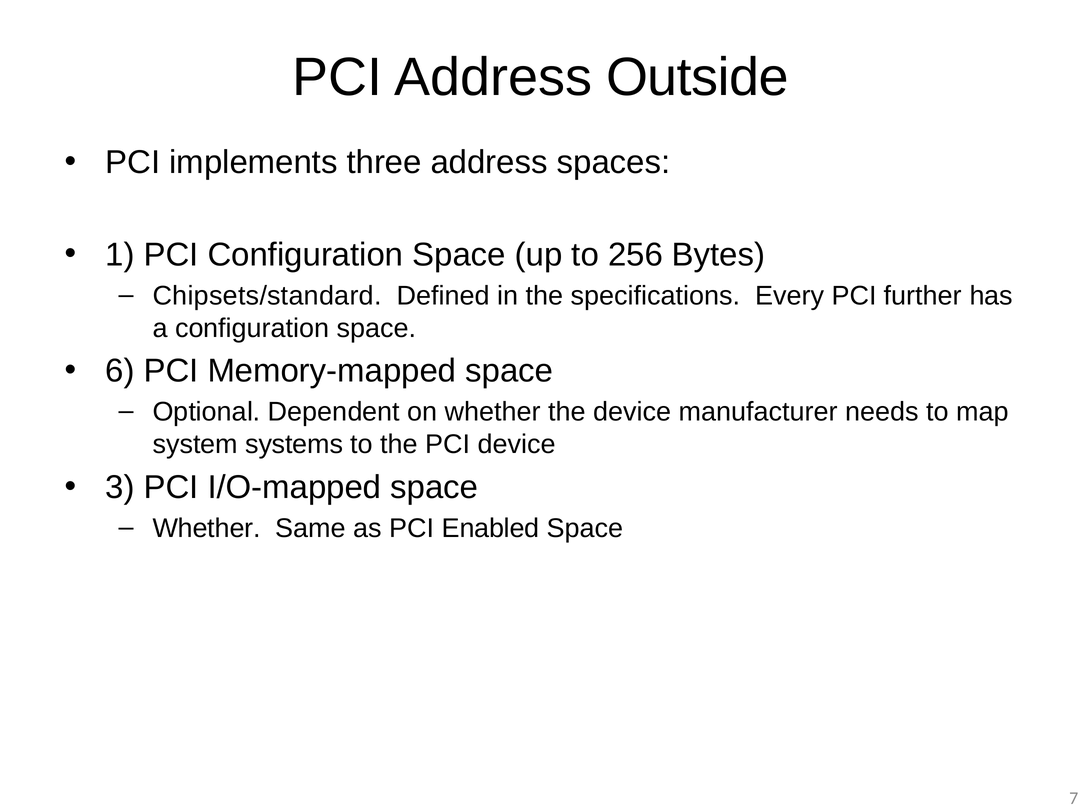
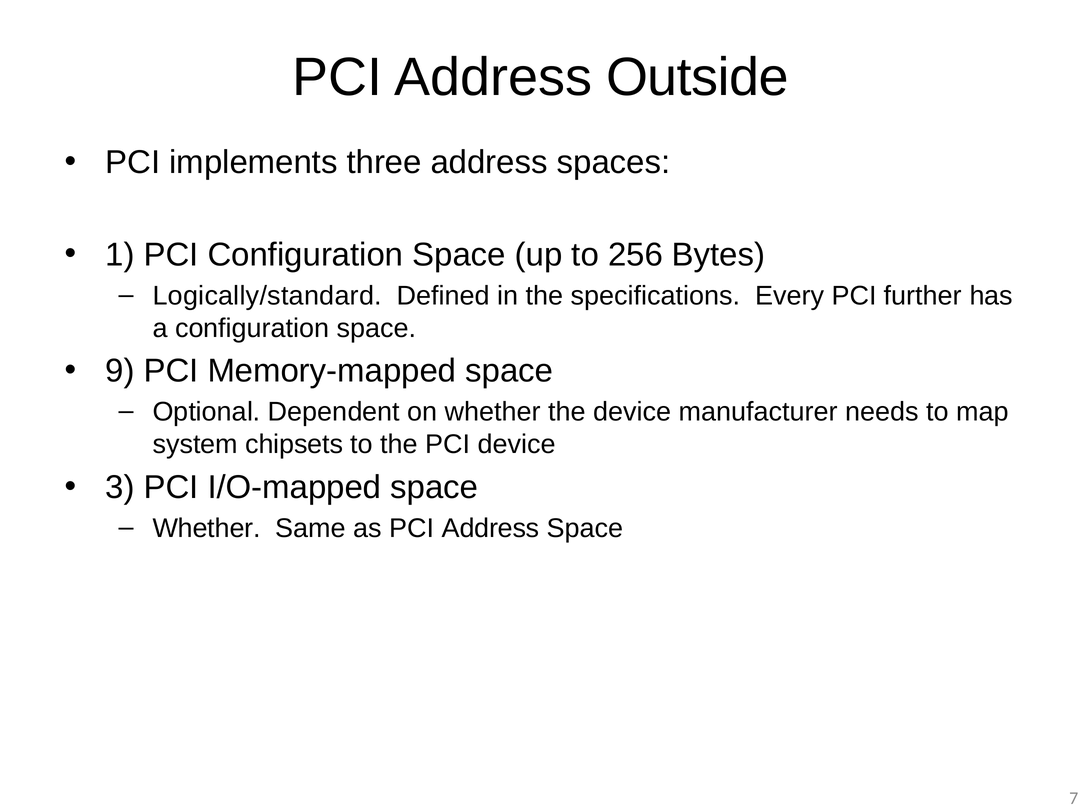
Chipsets/standard: Chipsets/standard -> Logically/standard
6: 6 -> 9
systems: systems -> chipsets
as PCI Enabled: Enabled -> Address
